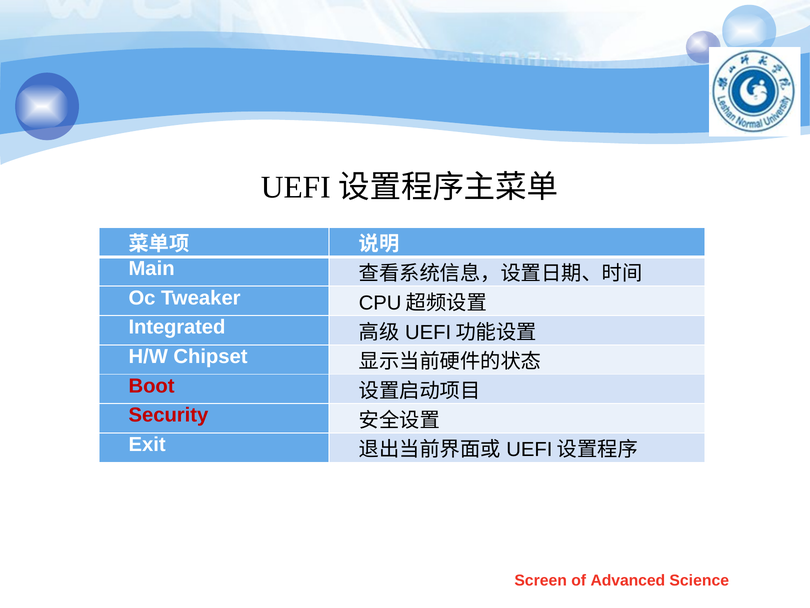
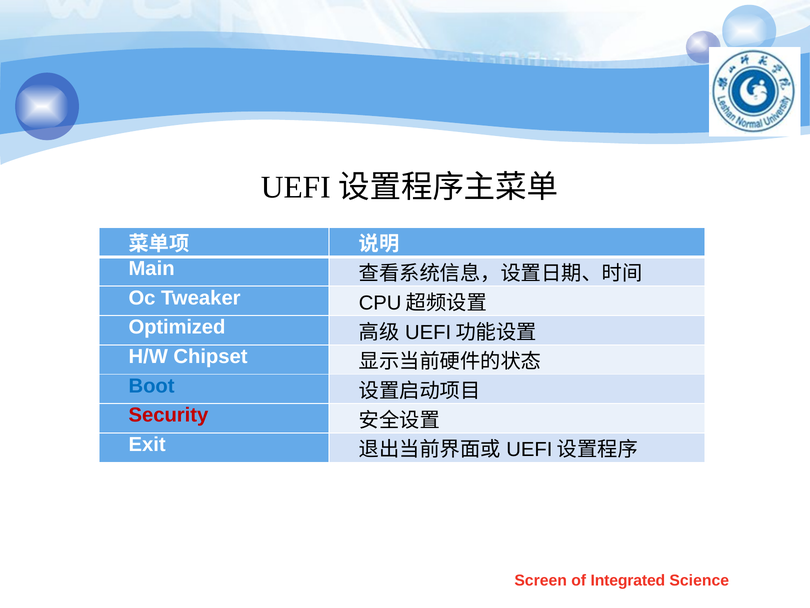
Integrated: Integrated -> Optimized
Boot colour: red -> blue
Advanced: Advanced -> Integrated
